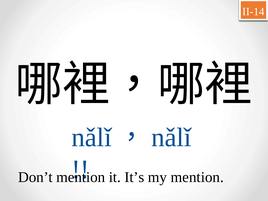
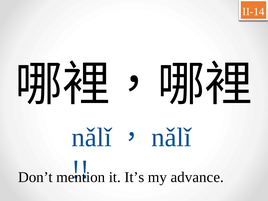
my mention: mention -> advance
